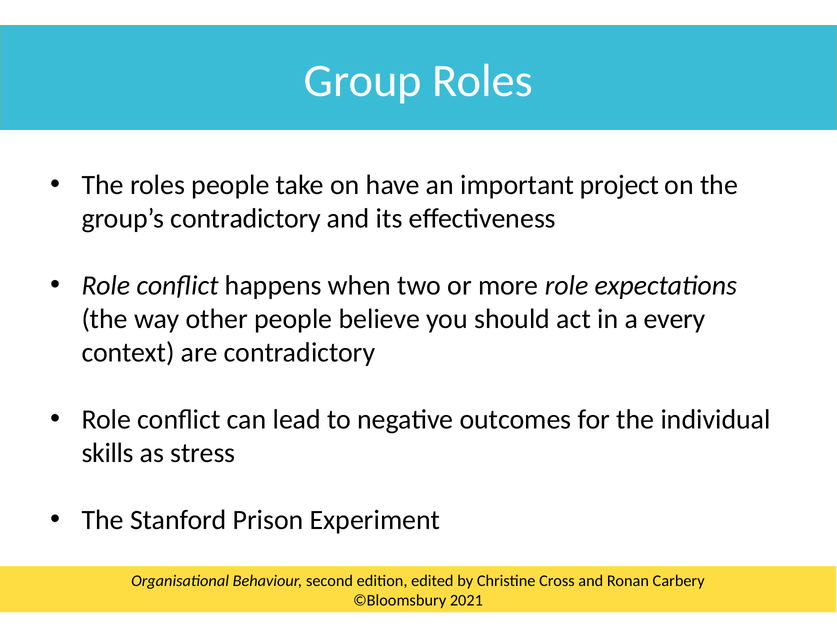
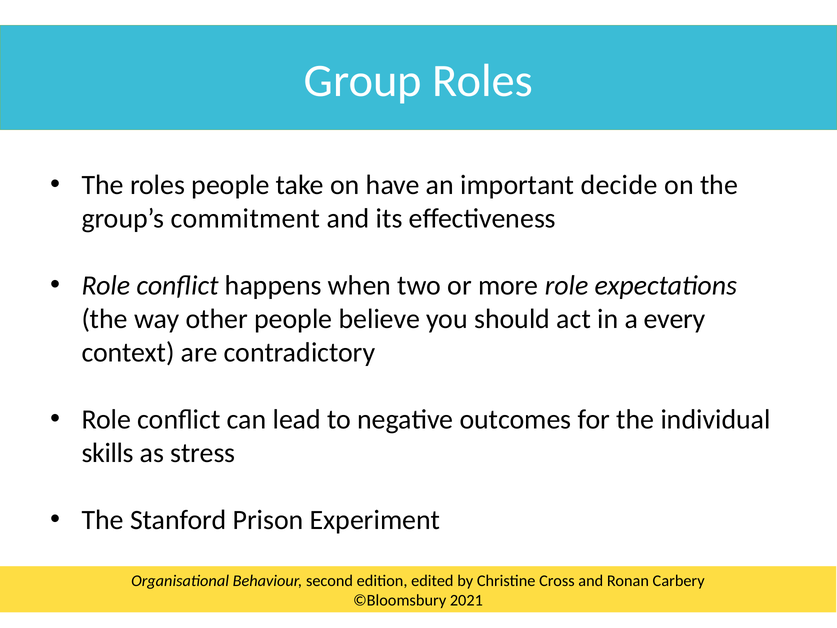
project: project -> decide
group’s contradictory: contradictory -> commitment
